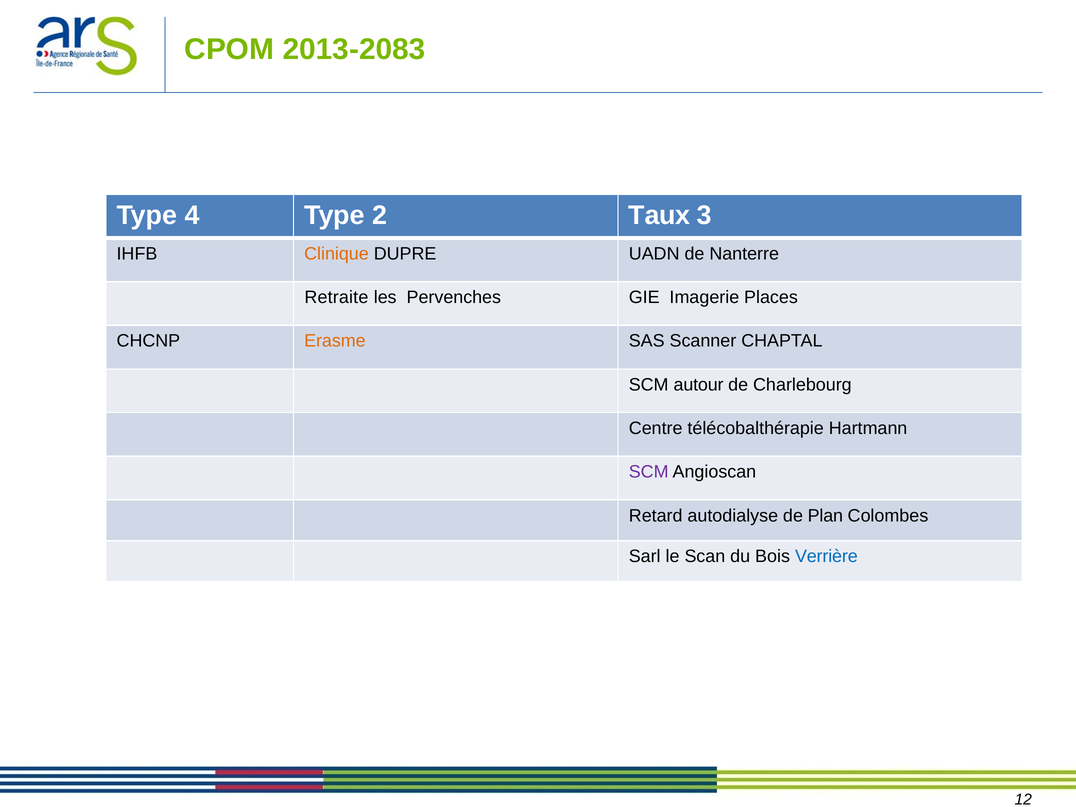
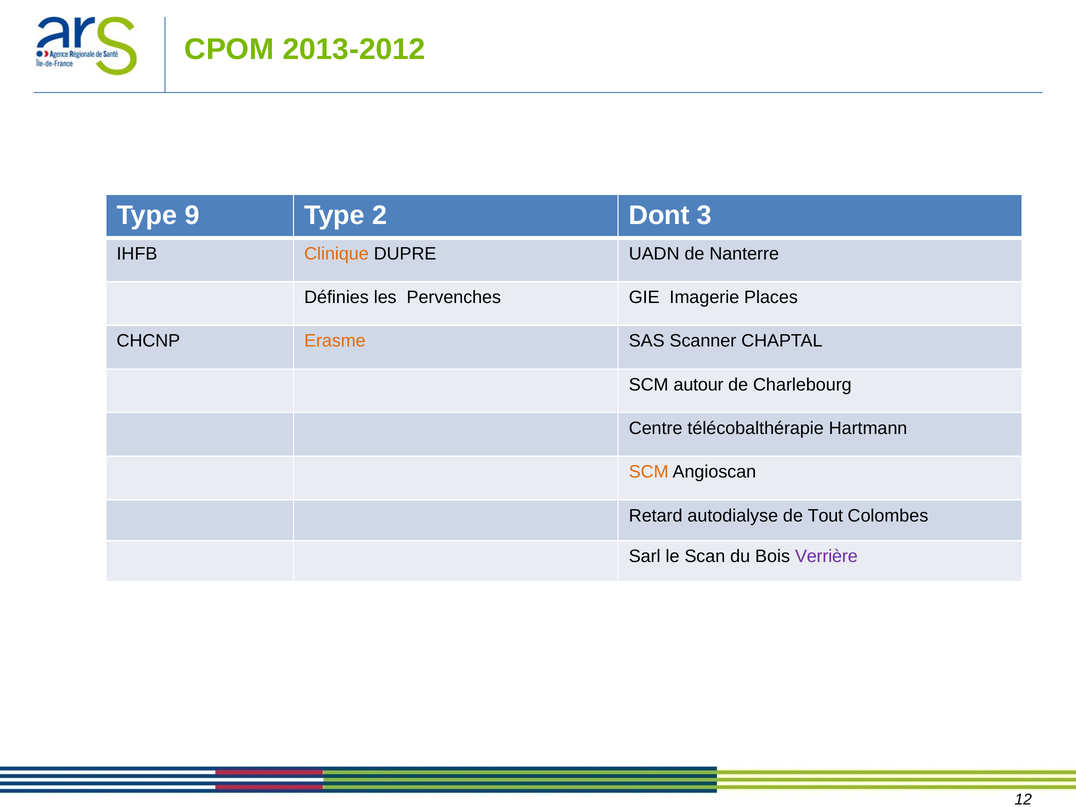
2013-2083: 2013-2083 -> 2013-2012
4: 4 -> 9
Taux: Taux -> Dont
Retraite: Retraite -> Définies
SCM at (649, 472) colour: purple -> orange
Plan: Plan -> Tout
Verrière colour: blue -> purple
